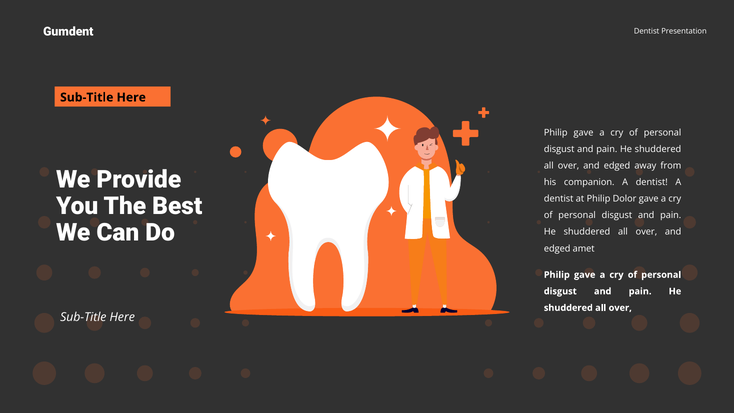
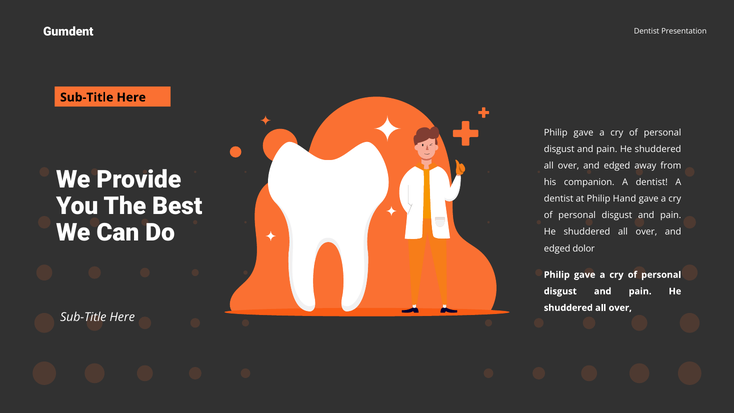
Dolor: Dolor -> Hand
amet: amet -> dolor
